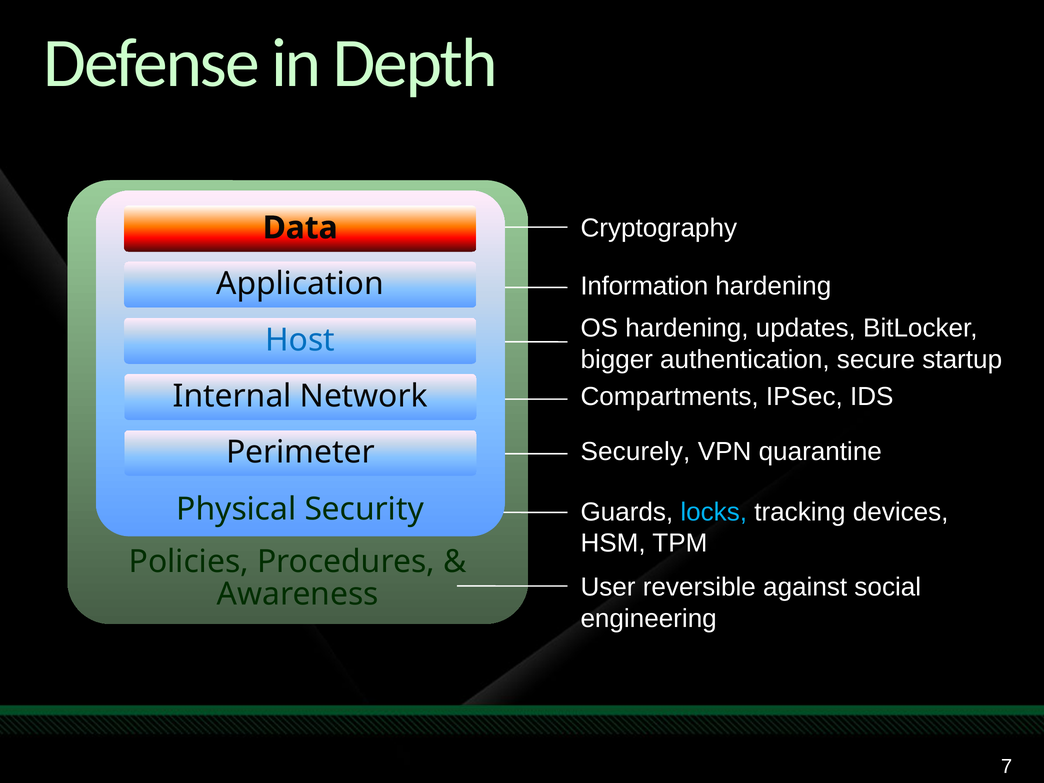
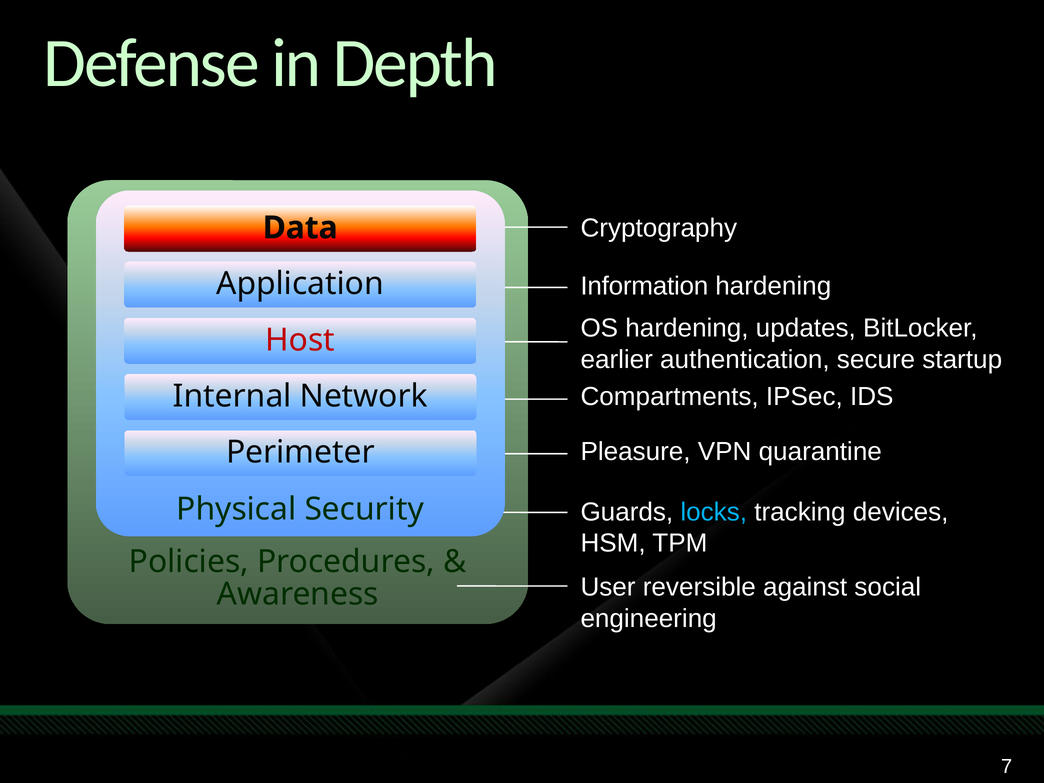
Host colour: blue -> red
bigger: bigger -> earlier
Securely: Securely -> Pleasure
